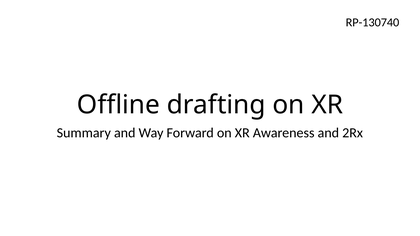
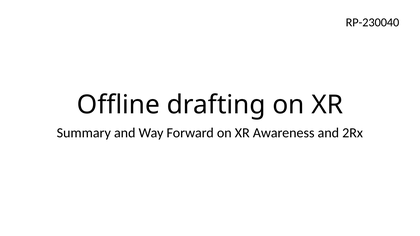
RP-130740: RP-130740 -> RP-230040
